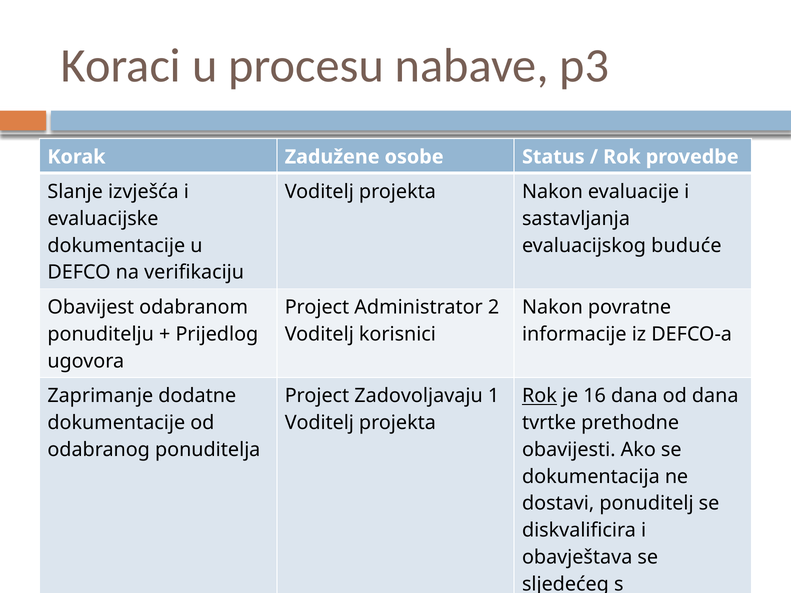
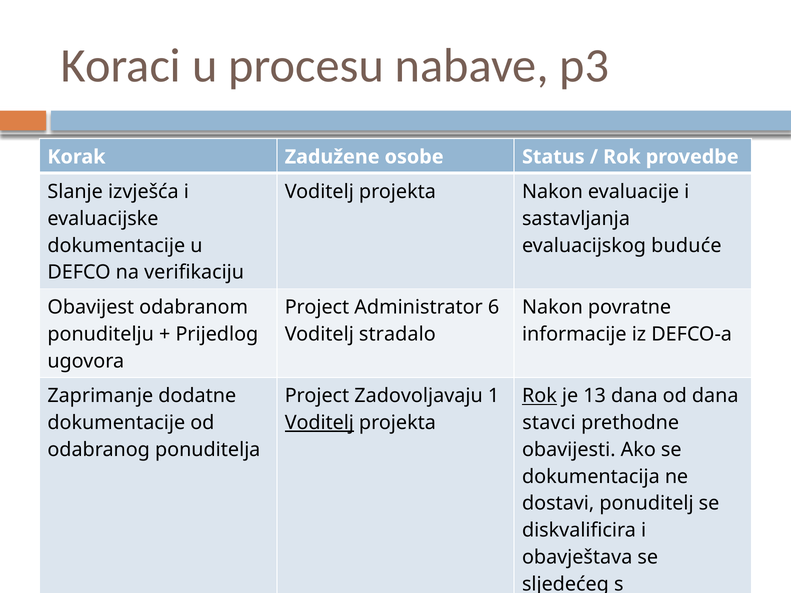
2: 2 -> 6
korisnici: korisnici -> stradalo
16: 16 -> 13
Voditelj at (319, 423) underline: none -> present
tvrtke: tvrtke -> stavci
